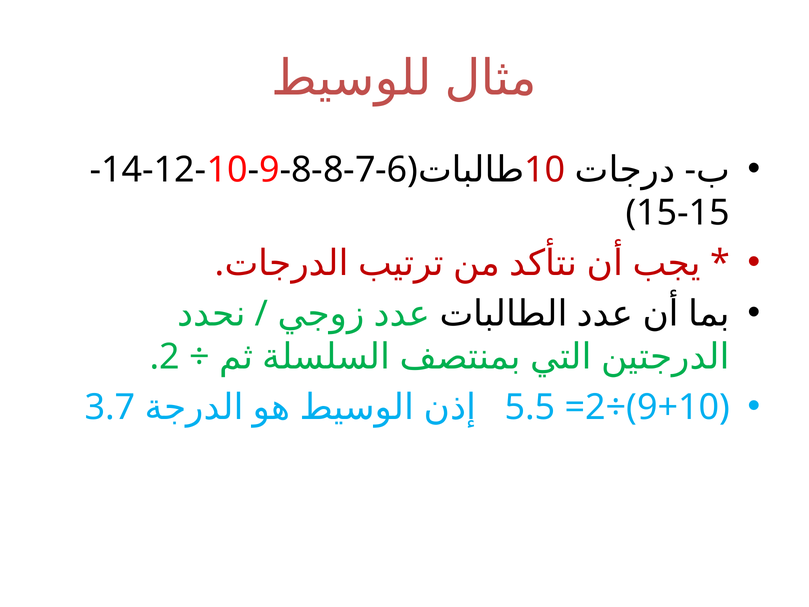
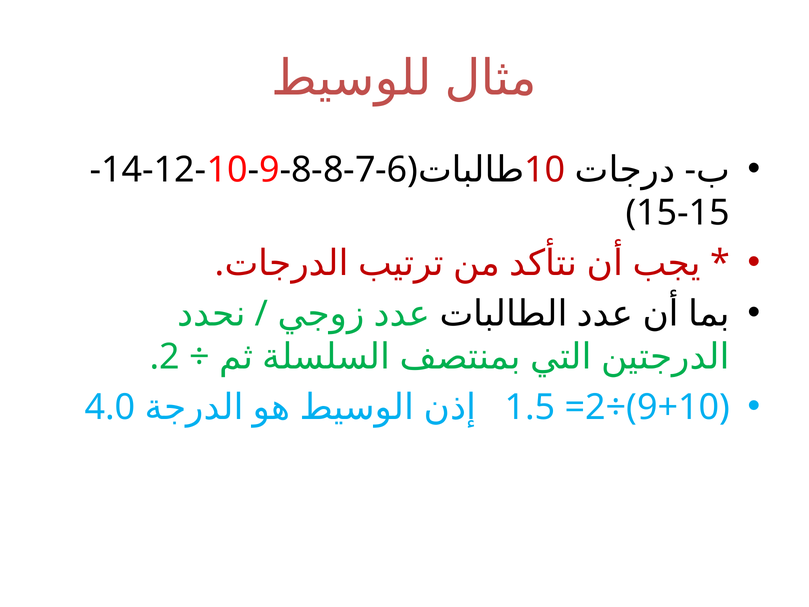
3.7: 3.7 -> 4.0
5.5: 5.5 -> 1.5
